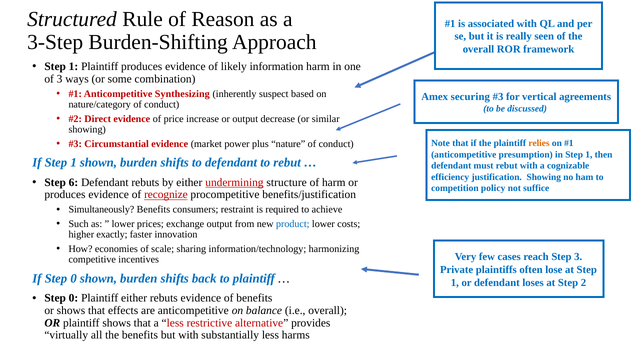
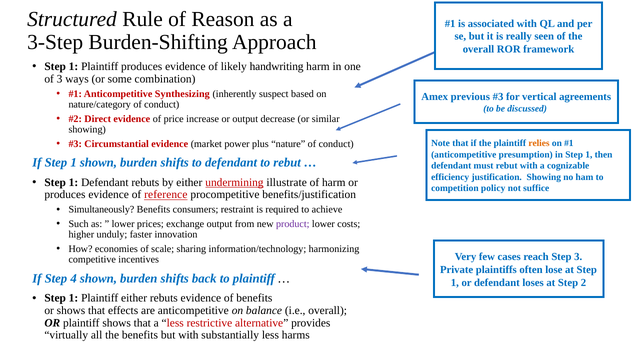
information: information -> handwriting
securing: securing -> previous
6 at (73, 183): 6 -> 1
structure: structure -> illustrate
recognize: recognize -> reference
product colour: blue -> purple
exactly: exactly -> unduly
If Step 0: 0 -> 4
0 at (73, 299): 0 -> 1
